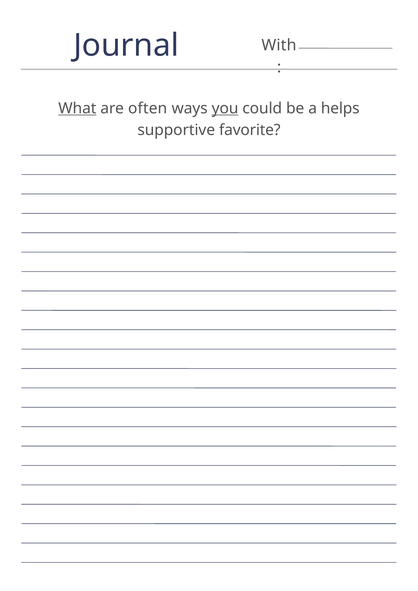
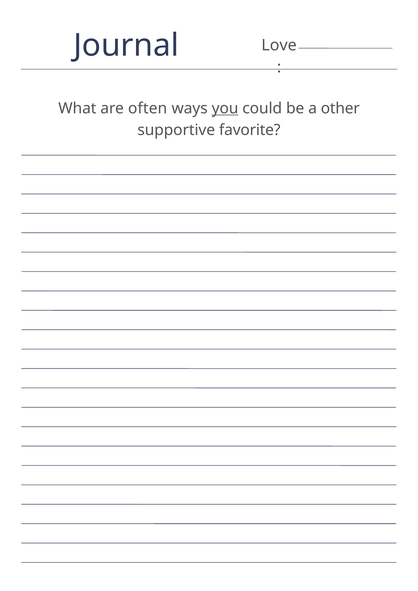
With: With -> Love
What underline: present -> none
helps: helps -> other
